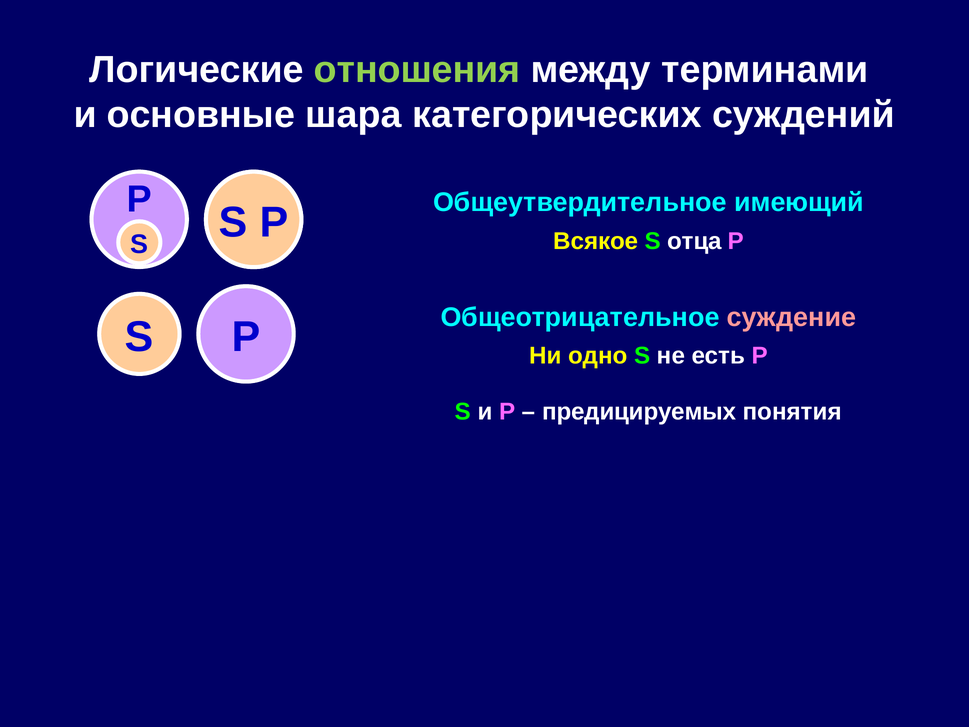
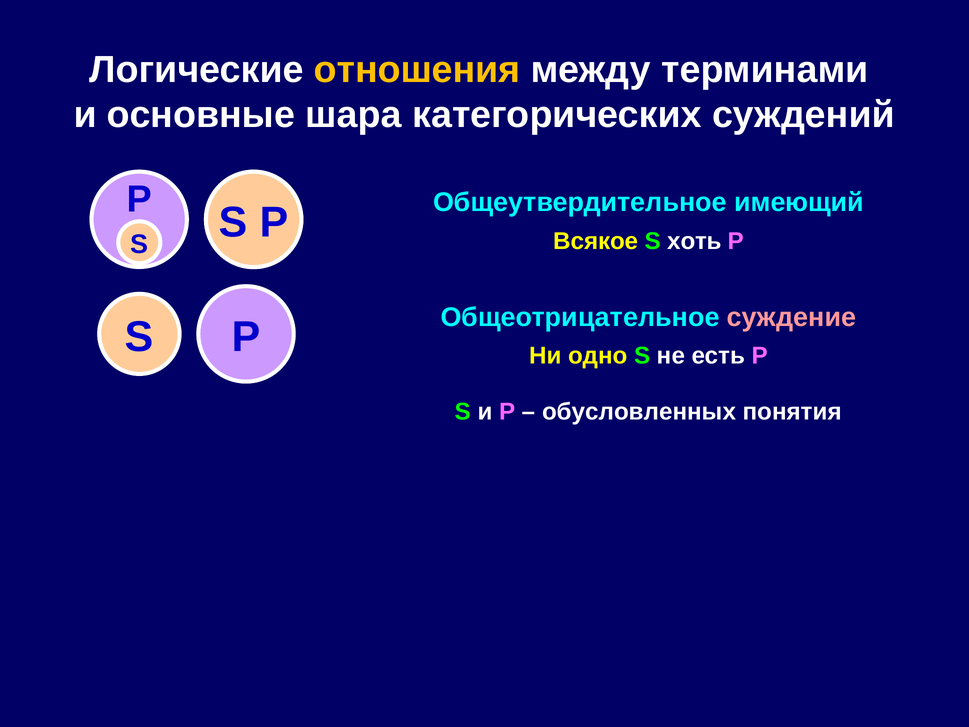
отношения colour: light green -> yellow
отца: отца -> хоть
предицируемых: предицируемых -> обусловленных
